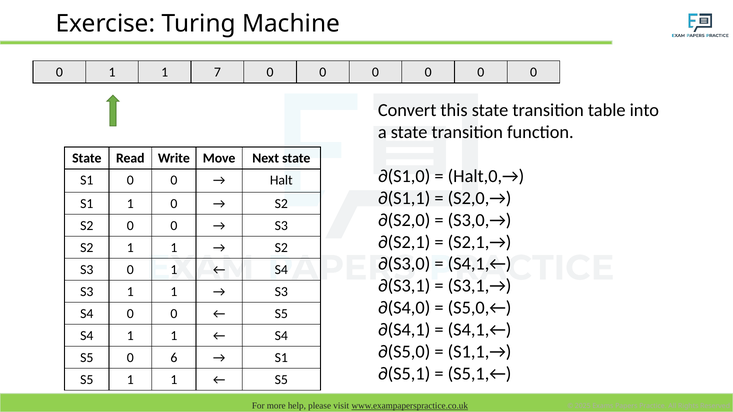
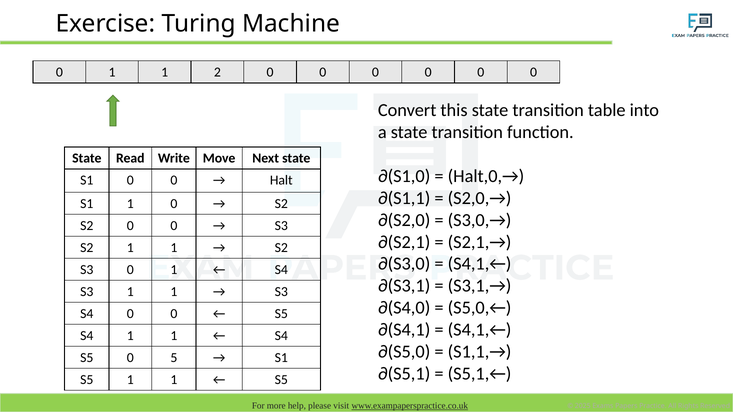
7: 7 -> 2
6: 6 -> 5
